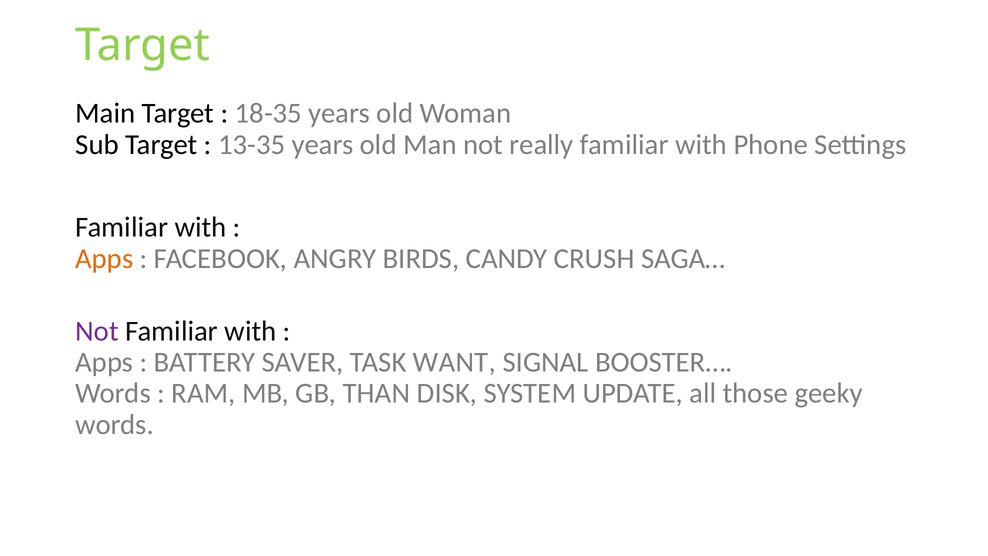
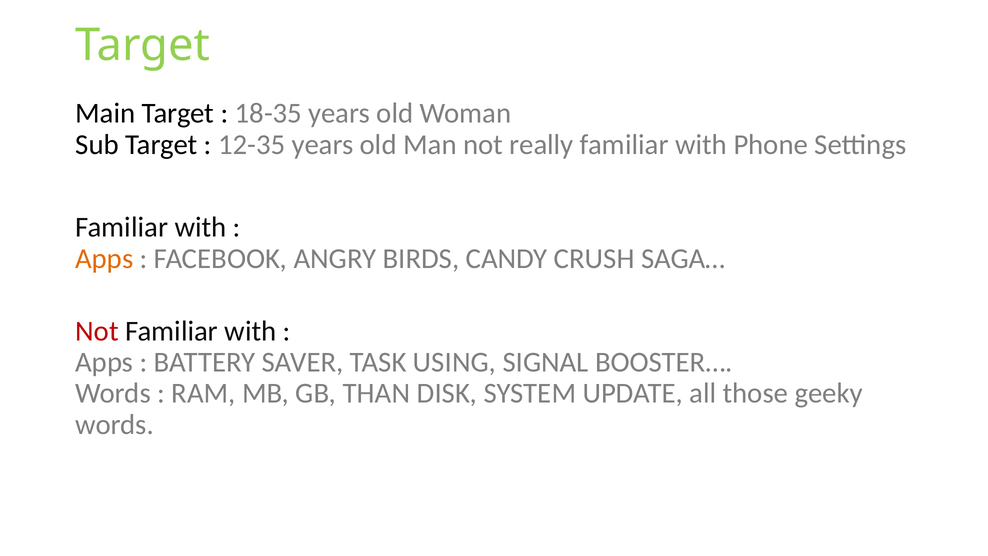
13-35: 13-35 -> 12-35
Not at (97, 331) colour: purple -> red
WANT: WANT -> USING
